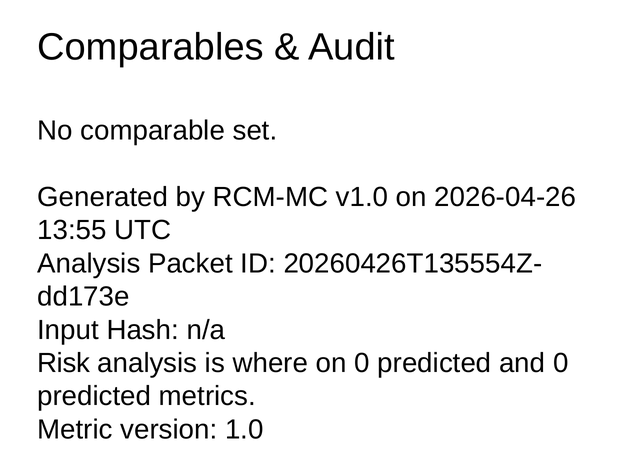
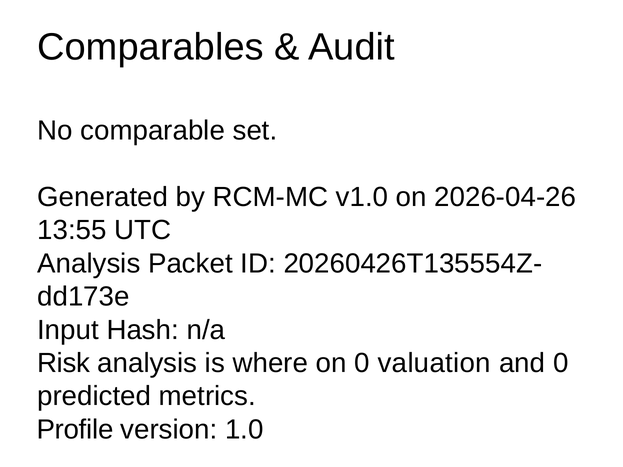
on 0 predicted: predicted -> valuation
Metric: Metric -> Profile
